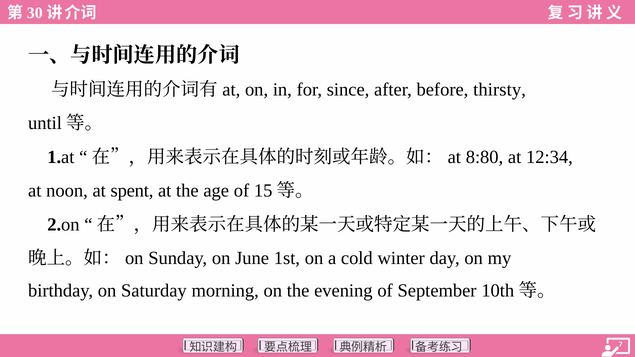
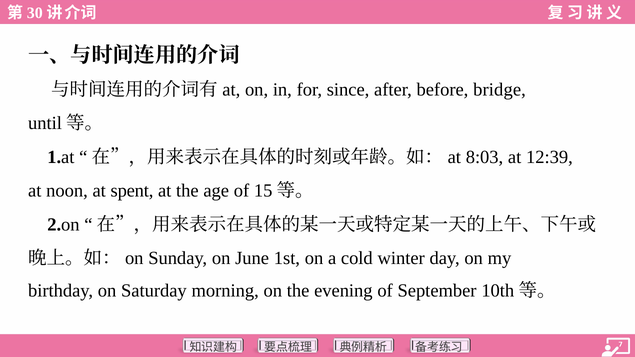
thirsty: thirsty -> bridge
8:80: 8:80 -> 8:03
12:34: 12:34 -> 12:39
